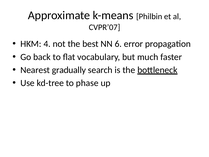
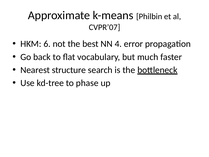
4: 4 -> 6
6: 6 -> 4
gradually: gradually -> structure
